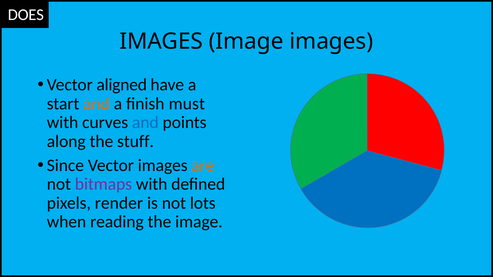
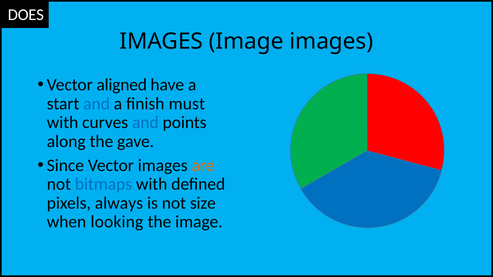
and at (97, 104) colour: orange -> blue
stuff: stuff -> gave
bitmaps colour: purple -> blue
render: render -> always
lots: lots -> size
reading: reading -> looking
